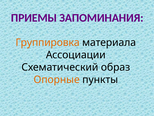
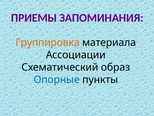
Опорные colour: orange -> blue
